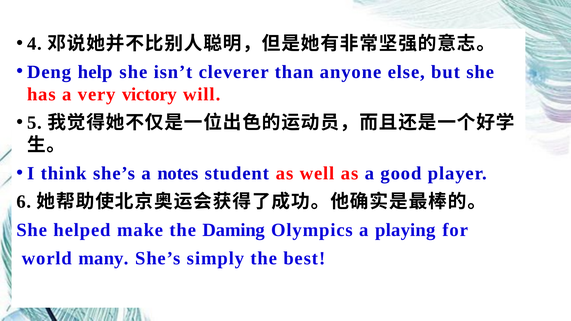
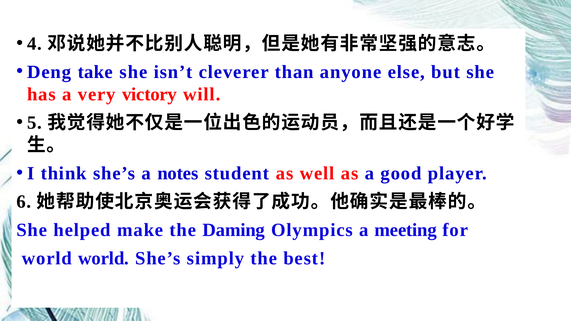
help: help -> take
playing: playing -> meeting
world many: many -> world
